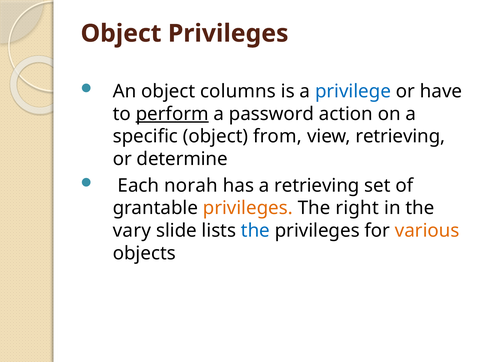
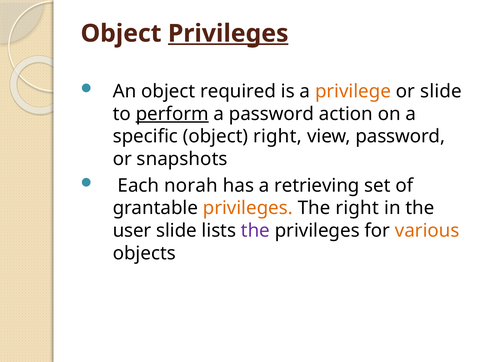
Privileges at (228, 33) underline: none -> present
columns: columns -> required
privilege colour: blue -> orange
or have: have -> slide
object from: from -> right
view retrieving: retrieving -> password
determine: determine -> snapshots
vary: vary -> user
the at (255, 231) colour: blue -> purple
